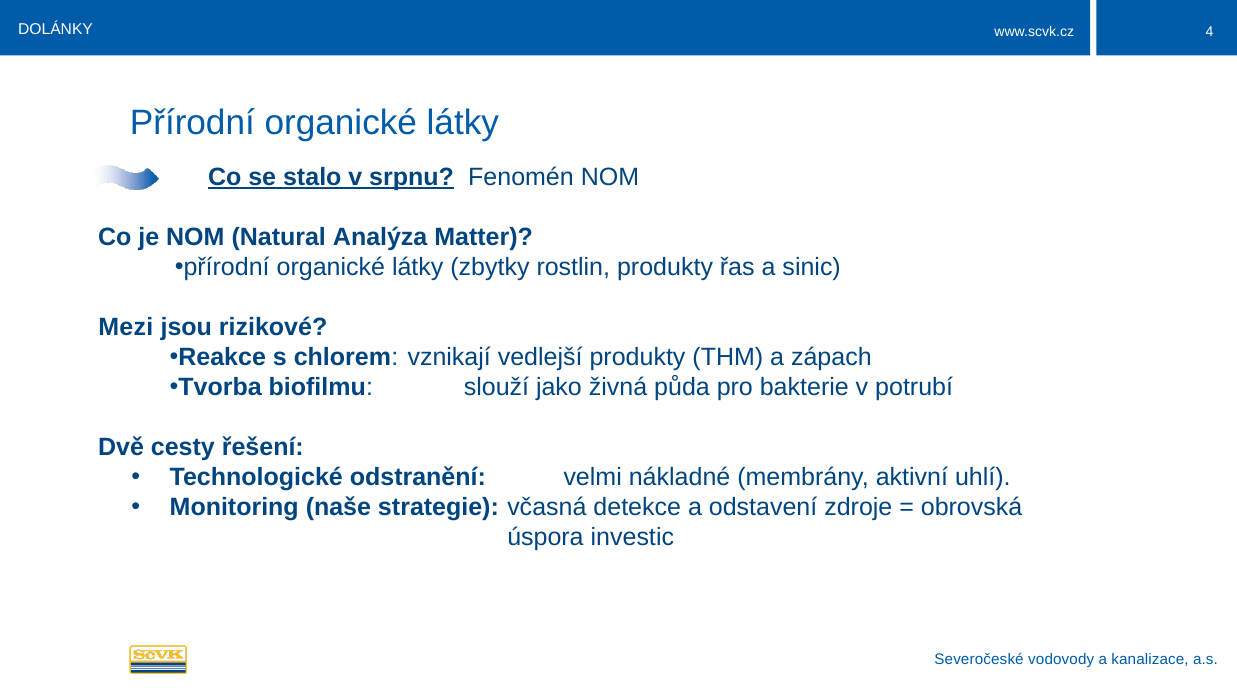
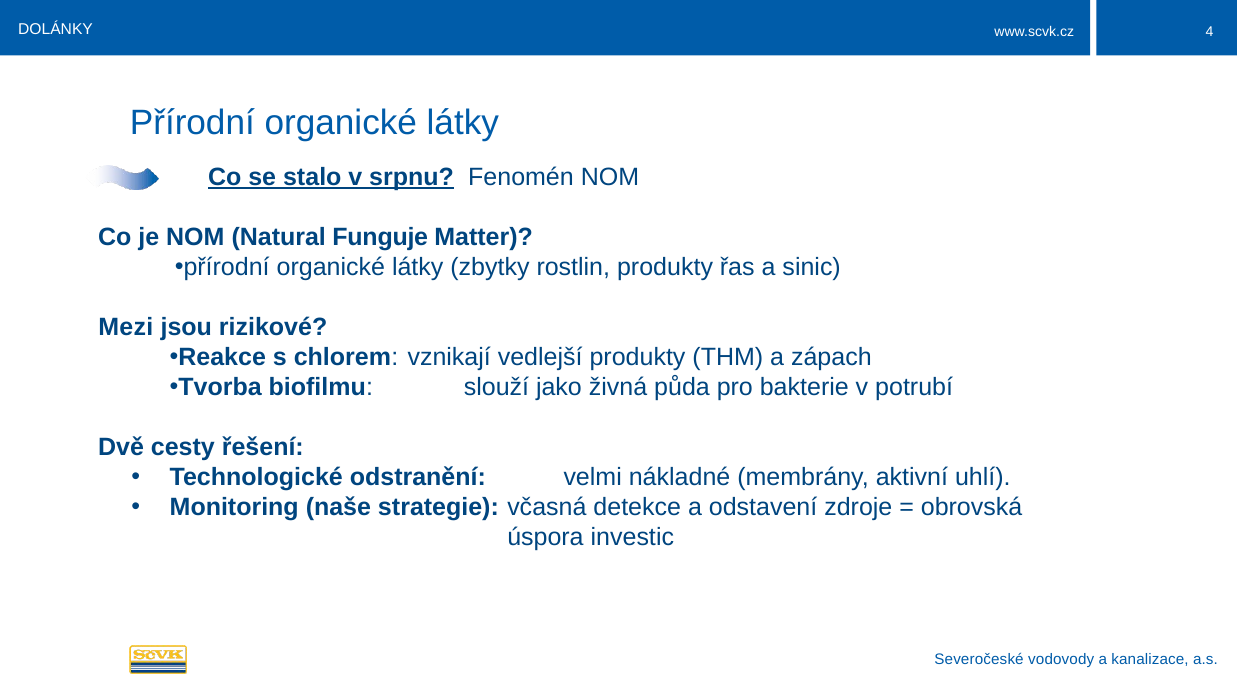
Analýza: Analýza -> Funguje
